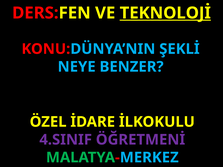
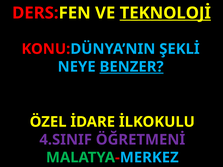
BENZER underline: none -> present
